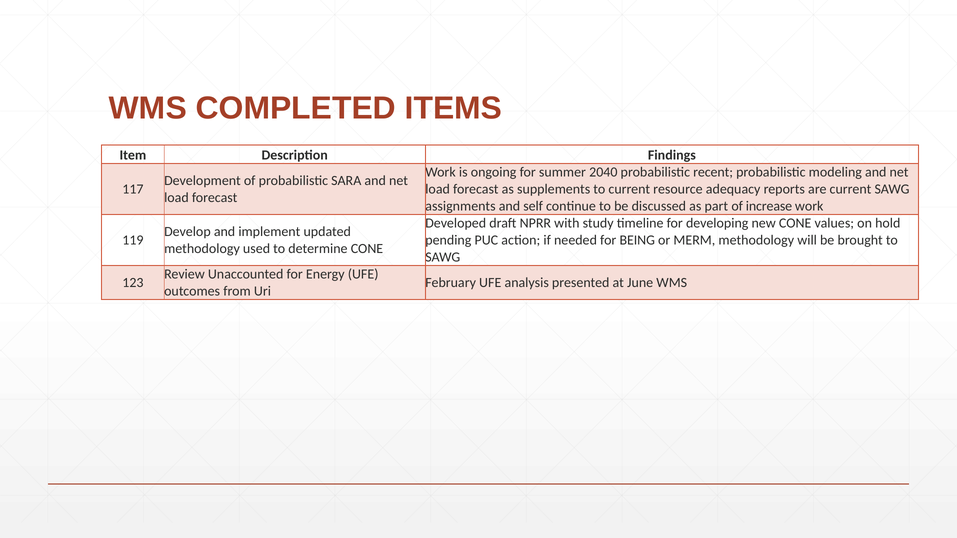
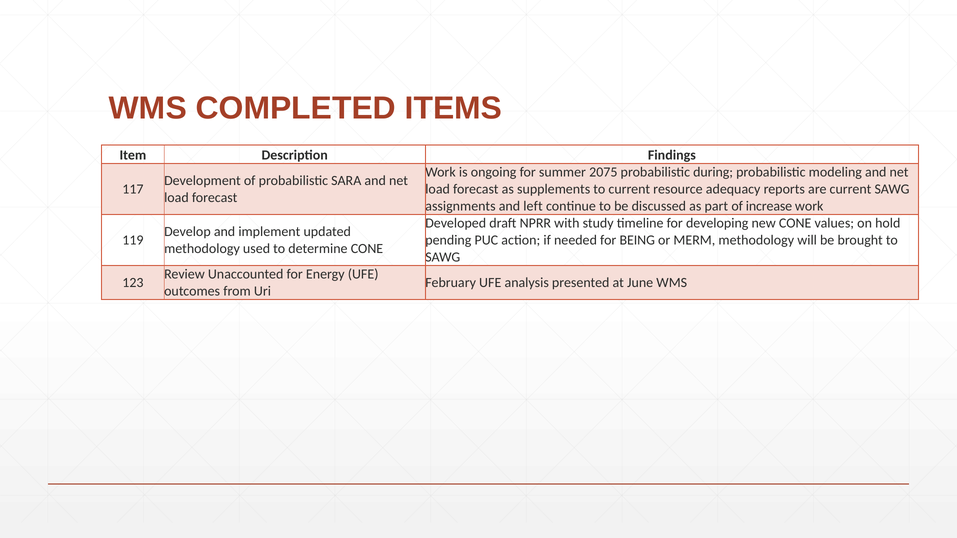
2040: 2040 -> 2075
recent: recent -> during
self: self -> left
